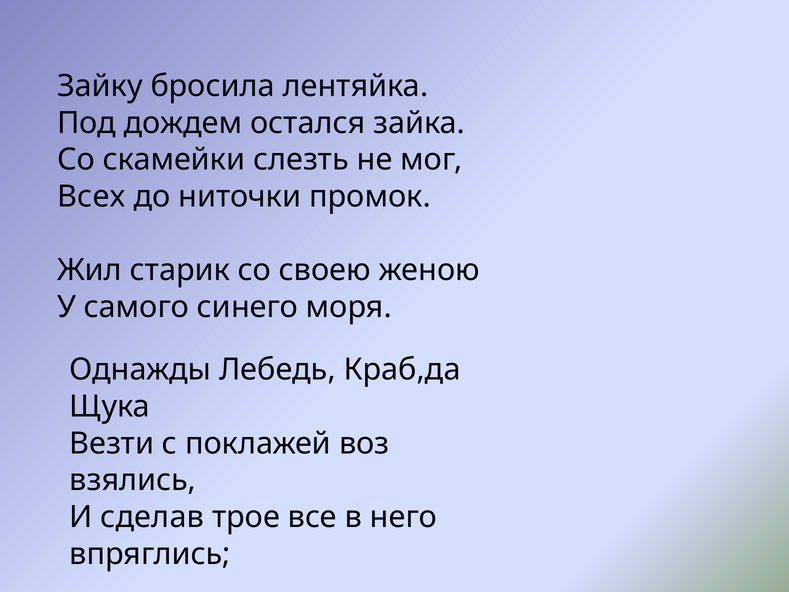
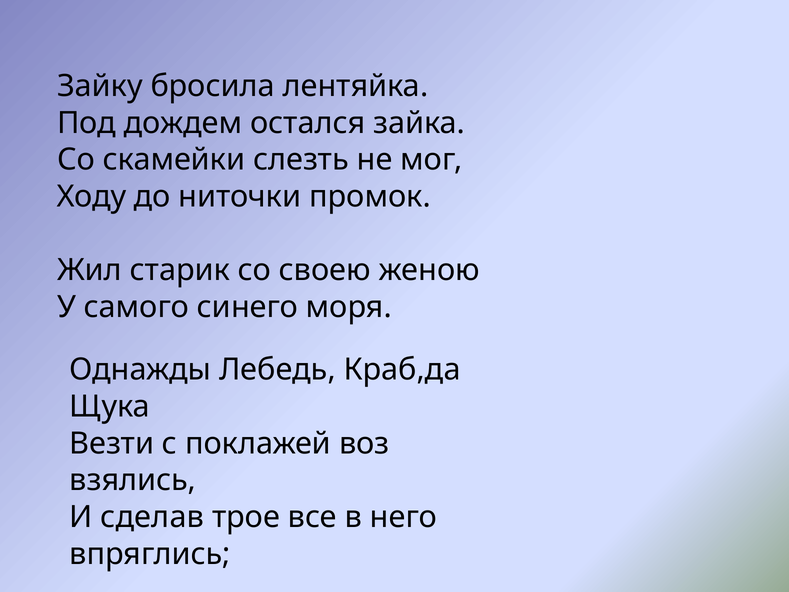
Всех: Всех -> Ходу
